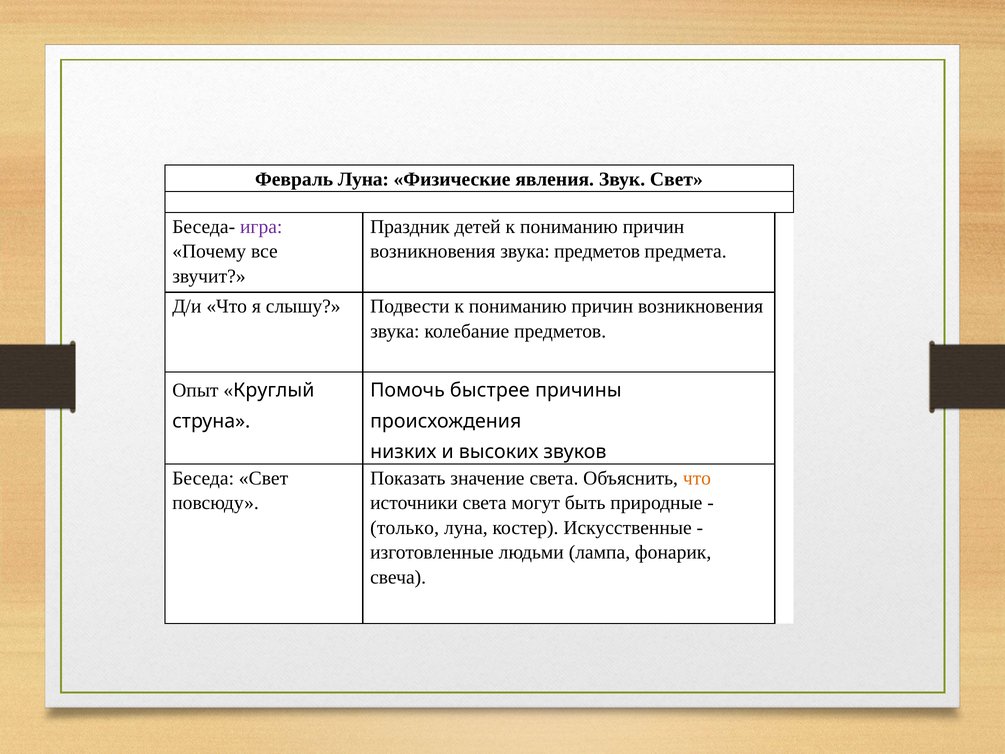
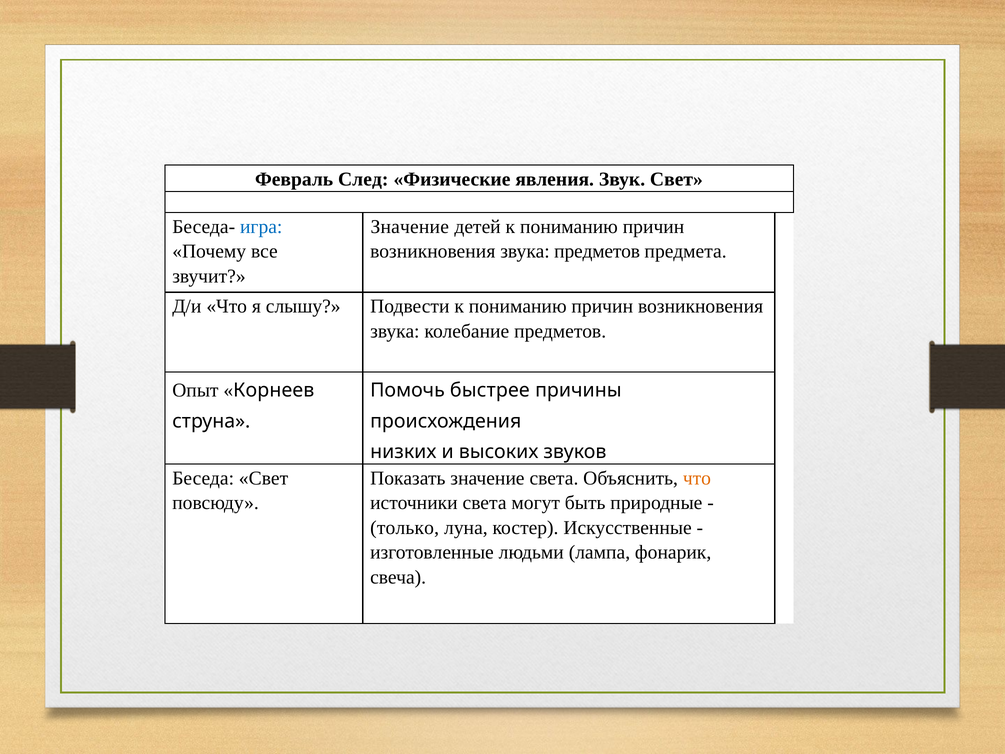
Февраль Луна: Луна -> След
игра colour: purple -> blue
Праздник at (410, 227): Праздник -> Значение
Круглый: Круглый -> Корнеев
